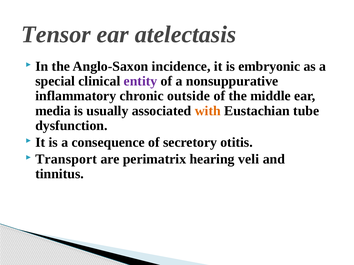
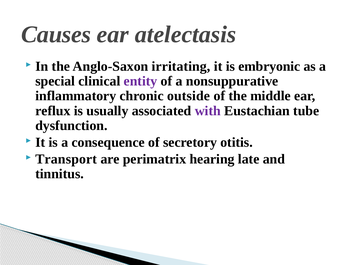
Tensor: Tensor -> Causes
incidence: incidence -> irritating
media: media -> reflux
with colour: orange -> purple
veli: veli -> late
